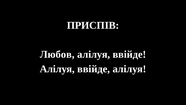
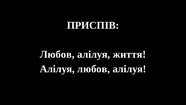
ввійде at (129, 54): ввійде -> життя
ввійде at (94, 69): ввійде -> любов
